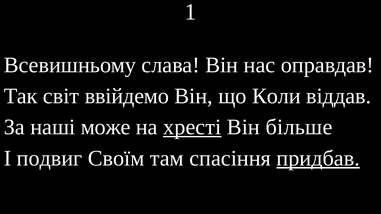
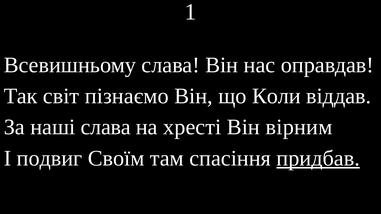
ввійдемо: ввійдемо -> пізнаємо
наші може: може -> слава
хресті underline: present -> none
більше: більше -> вірним
